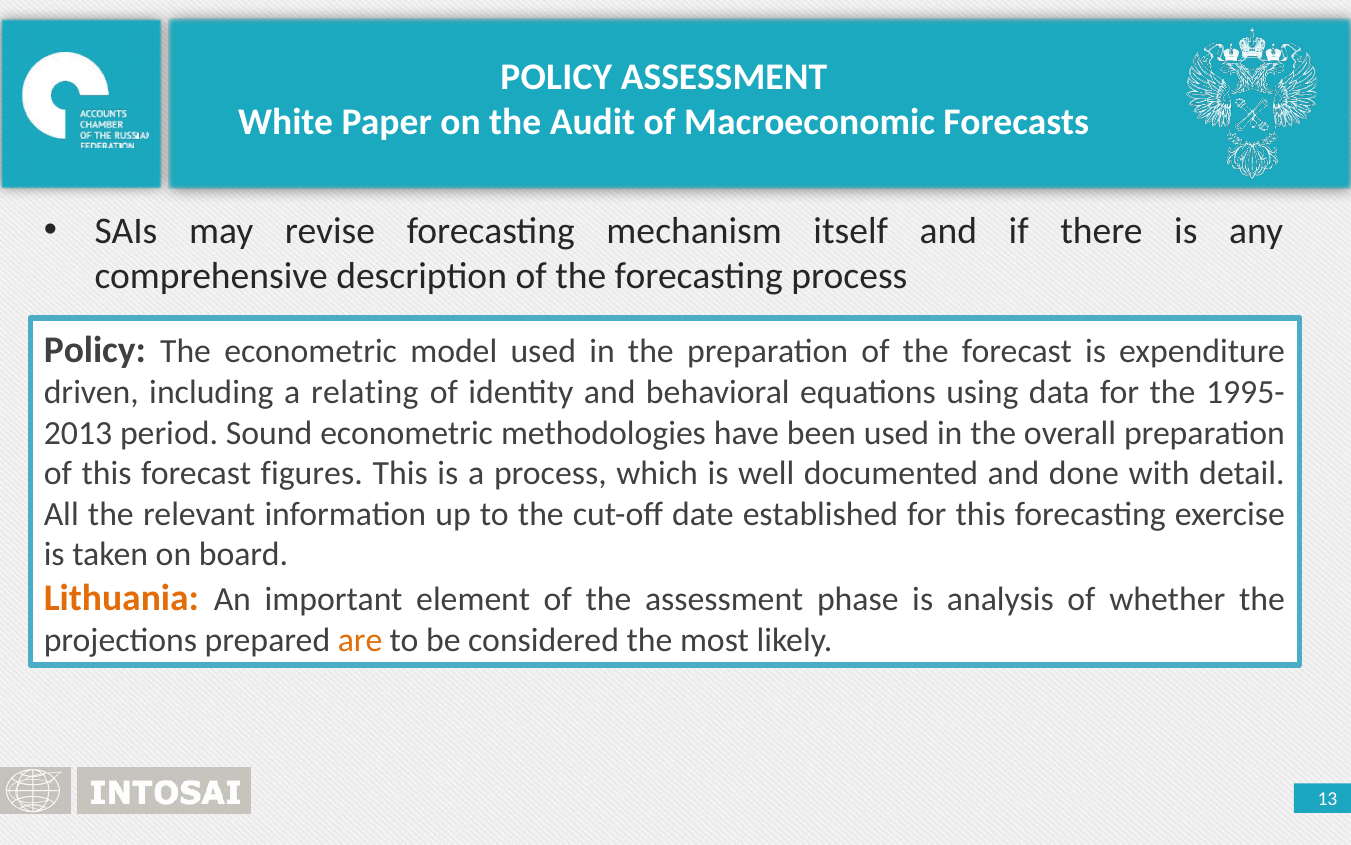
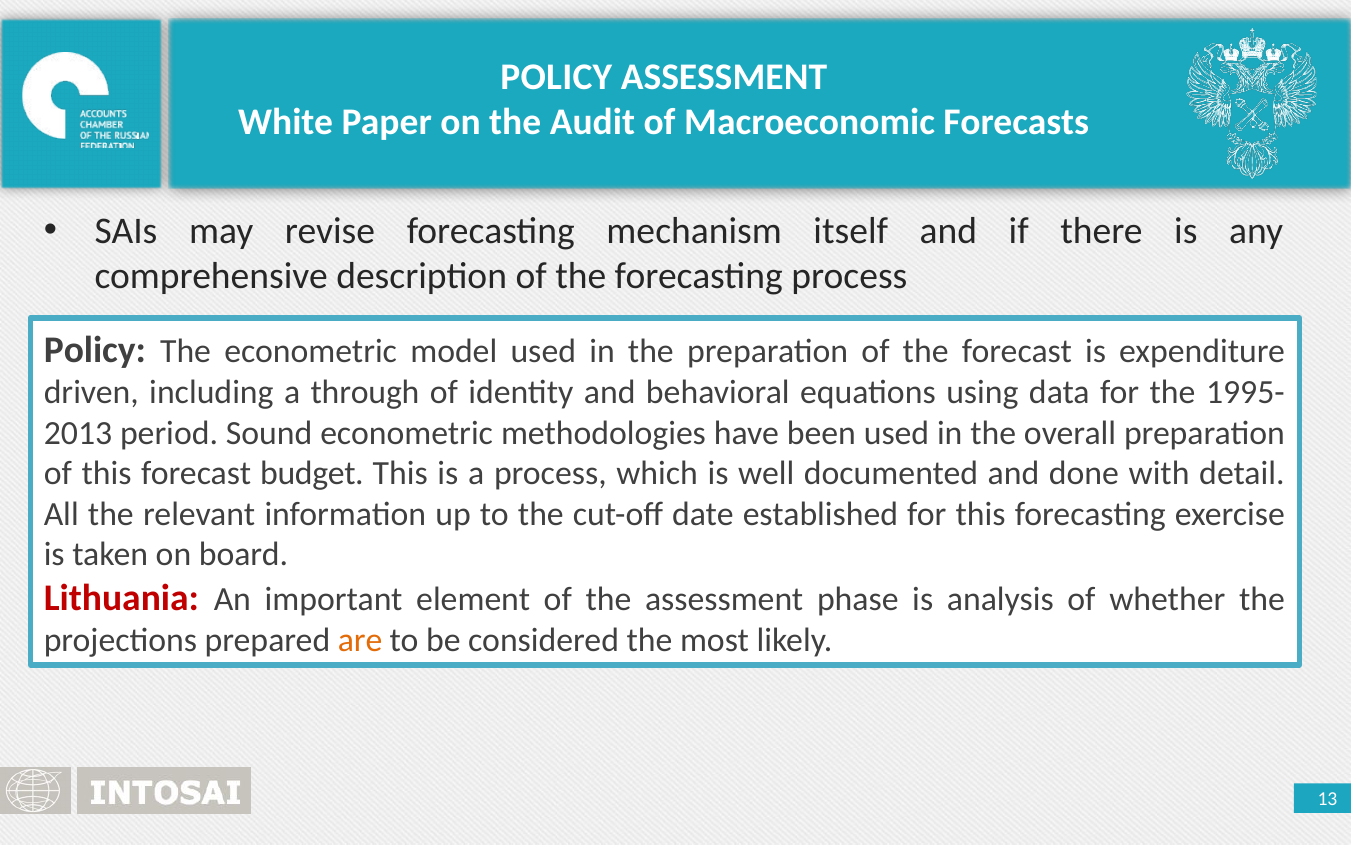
relating: relating -> through
figures: figures -> budget
Lithuania colour: orange -> red
